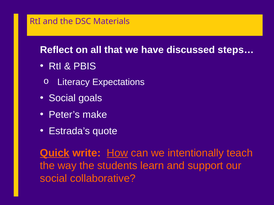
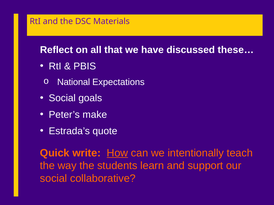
steps…: steps… -> these…
Literacy: Literacy -> National
Quick underline: present -> none
